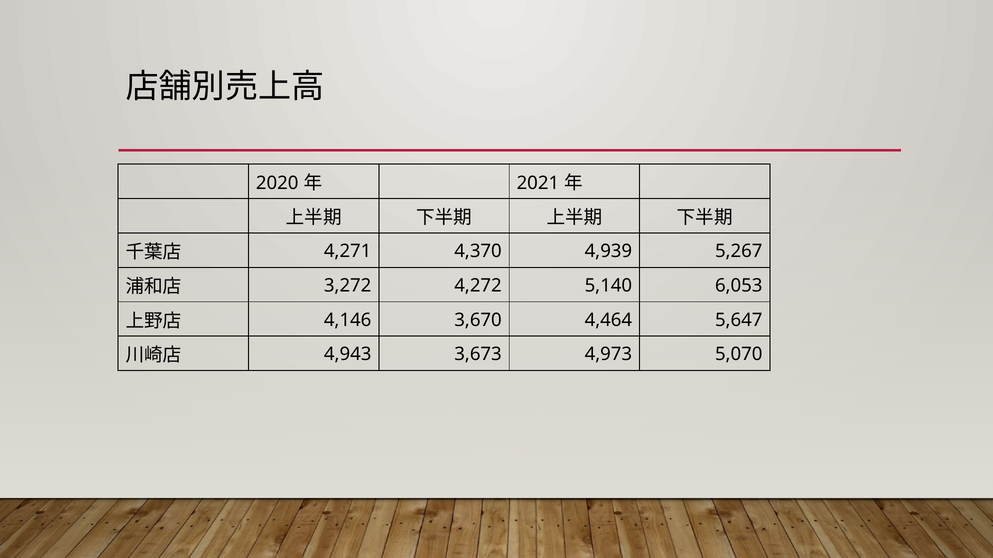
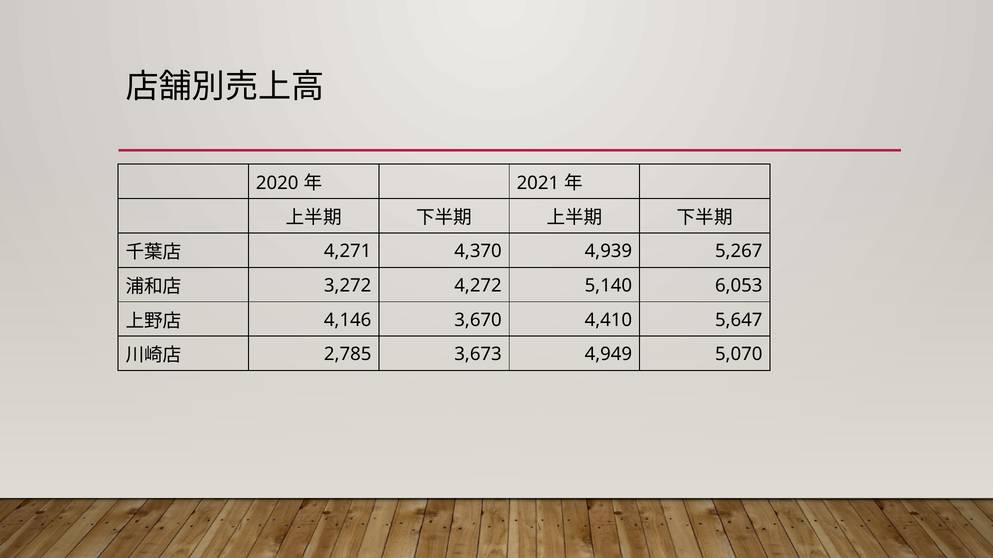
4,464: 4,464 -> 4,410
4,943: 4,943 -> 2,785
4,973: 4,973 -> 4,949
